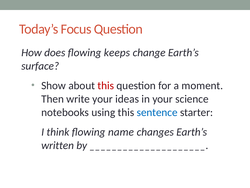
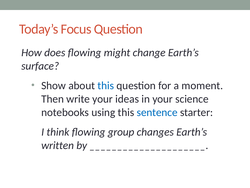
keeps: keeps -> might
this at (106, 85) colour: red -> blue
name: name -> group
